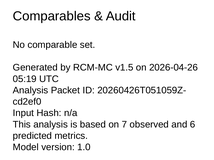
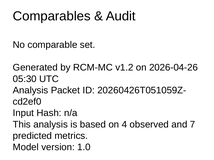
v1.5: v1.5 -> v1.2
05:19: 05:19 -> 05:30
7: 7 -> 4
6: 6 -> 7
